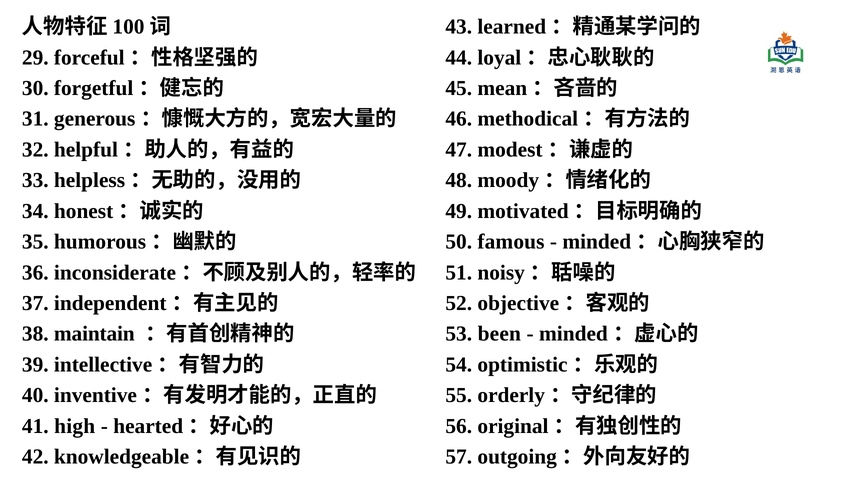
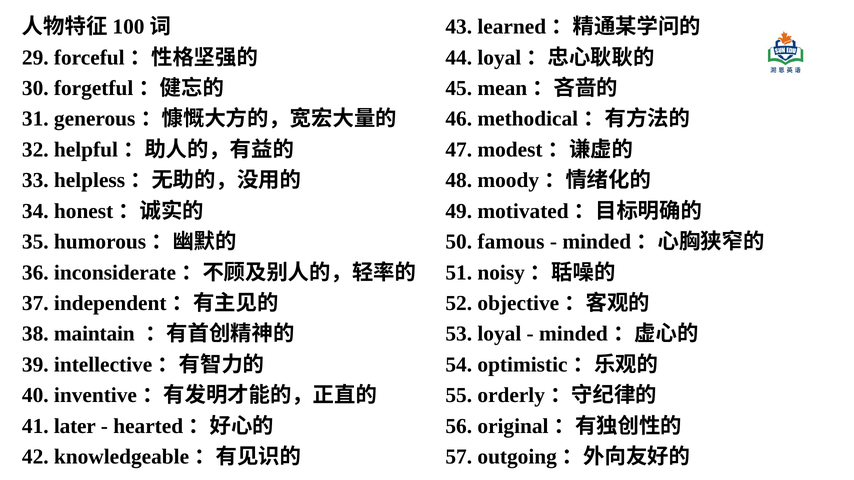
53 been: been -> loyal
high: high -> later
